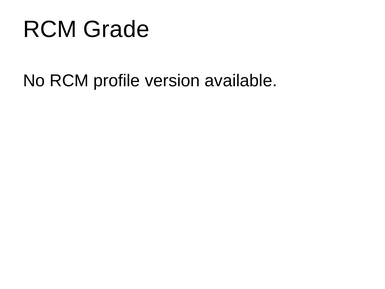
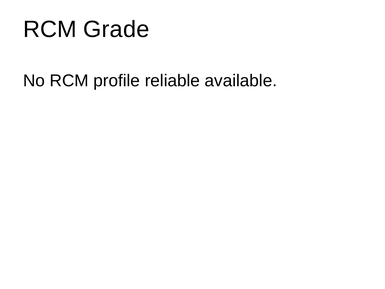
version: version -> reliable
